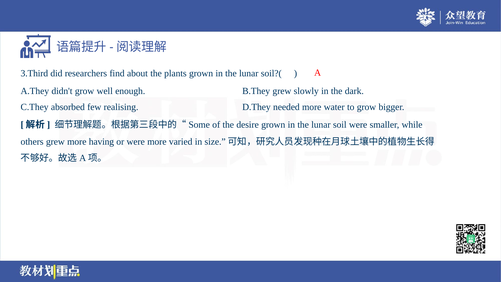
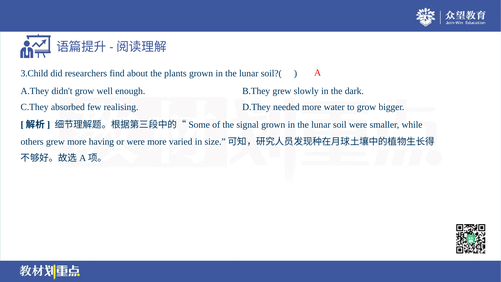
3.Third: 3.Third -> 3.Child
desire: desire -> signal
